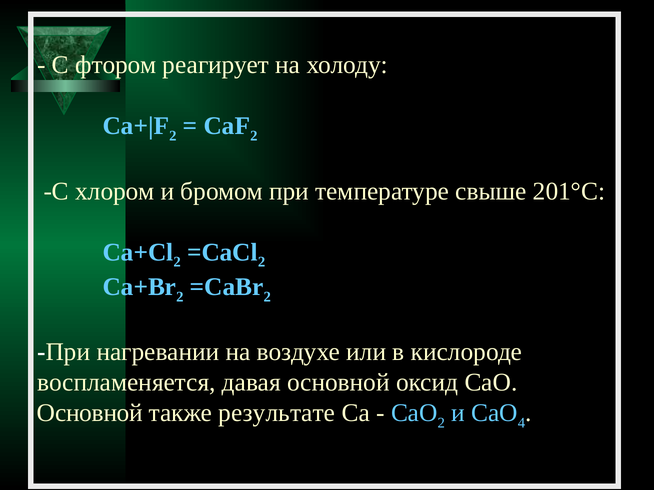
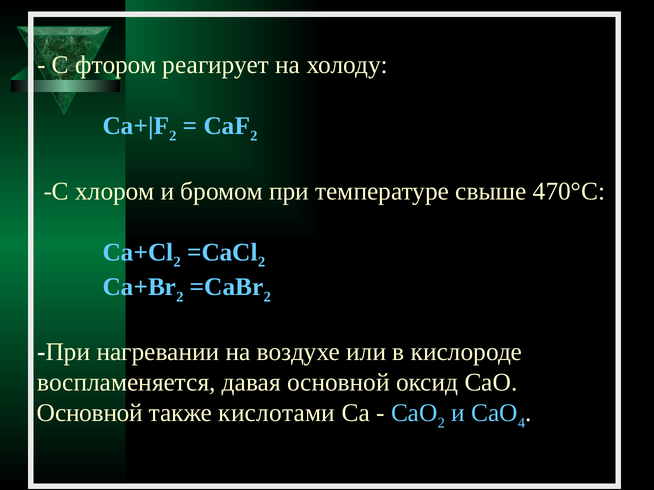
201°C: 201°C -> 470°C
результате: результате -> кислотами
